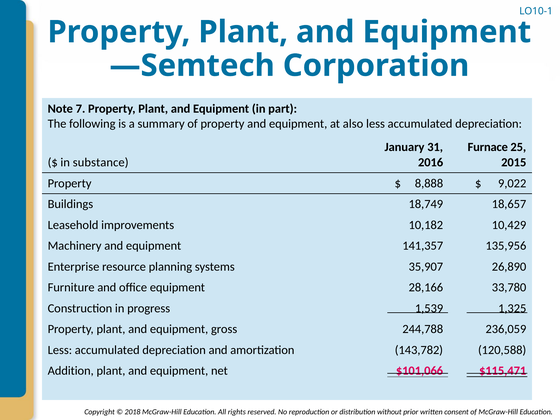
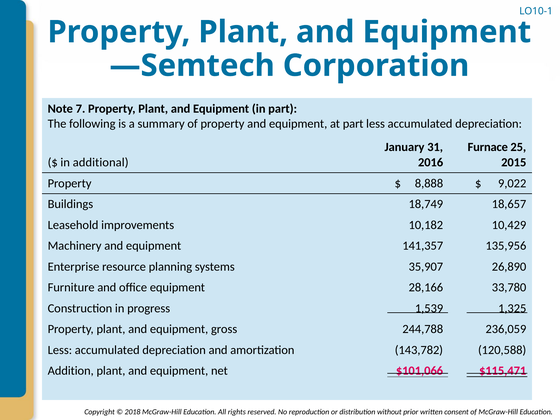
at also: also -> part
substance: substance -> additional
